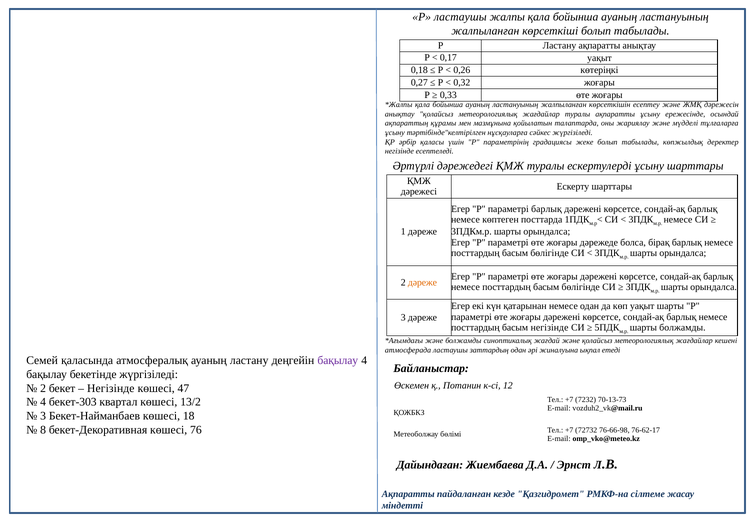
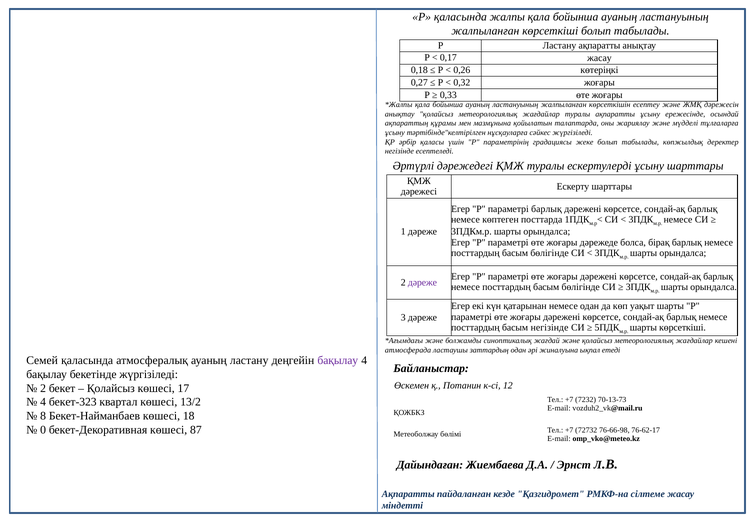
Р ластаушы: ластаушы -> қаласында
0,17 уақыт: уақыт -> жасау
дәреже at (422, 283) colour: orange -> purple
шарты болжамды: болжамды -> көрсеткіші
Негізінде at (111, 389): Негізінде -> Қолайсыз
47: 47 -> 17
бекет-303: бекет-303 -> бекет-323
3 at (43, 417): 3 -> 8
8: 8 -> 0
76: 76 -> 87
